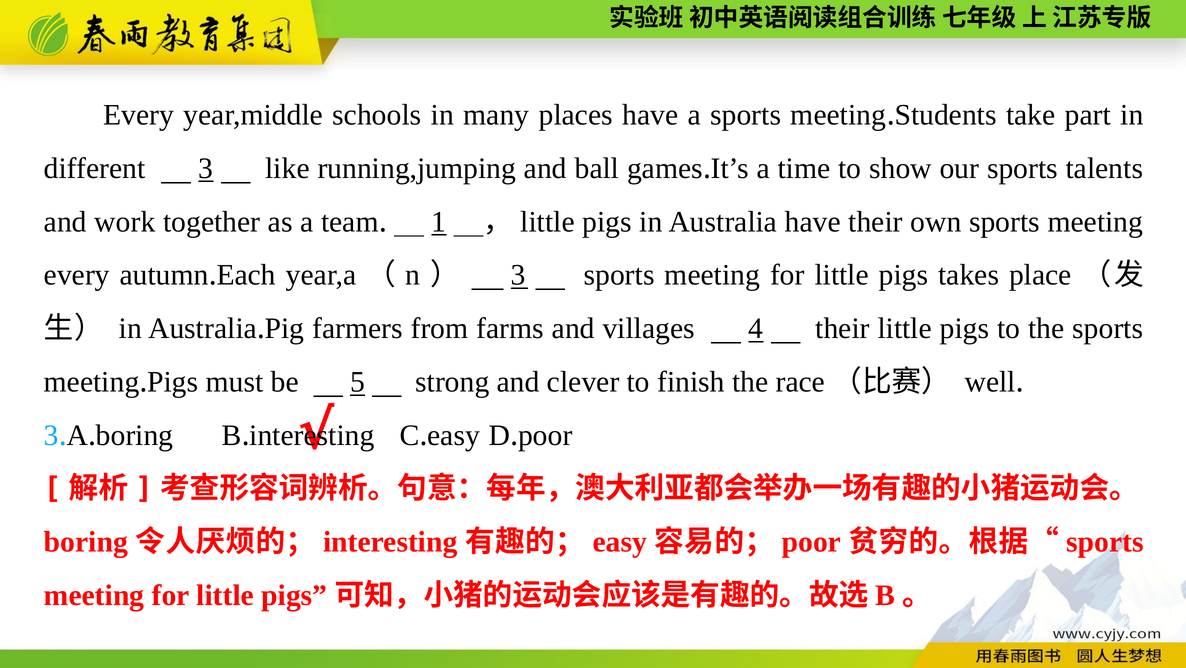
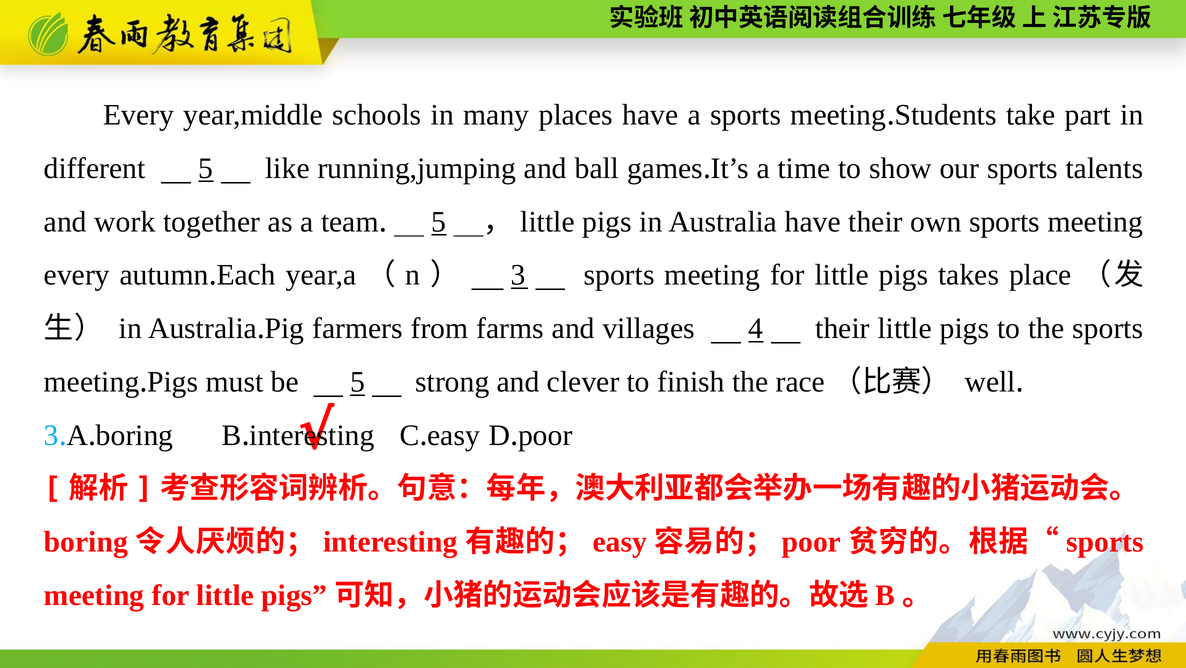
different 3: 3 -> 5
1 at (439, 221): 1 -> 5
